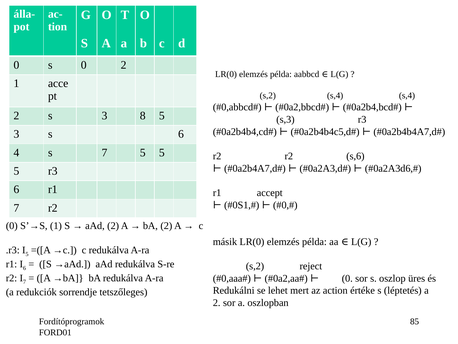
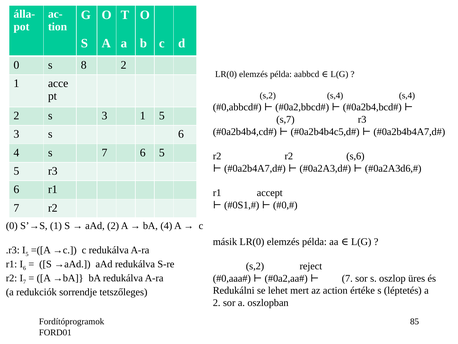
s 0: 0 -> 8
3 8: 8 -> 1
s,3: s,3 -> s,7
7 5: 5 -> 6
bA 2: 2 -> 4
0 at (347, 278): 0 -> 7
